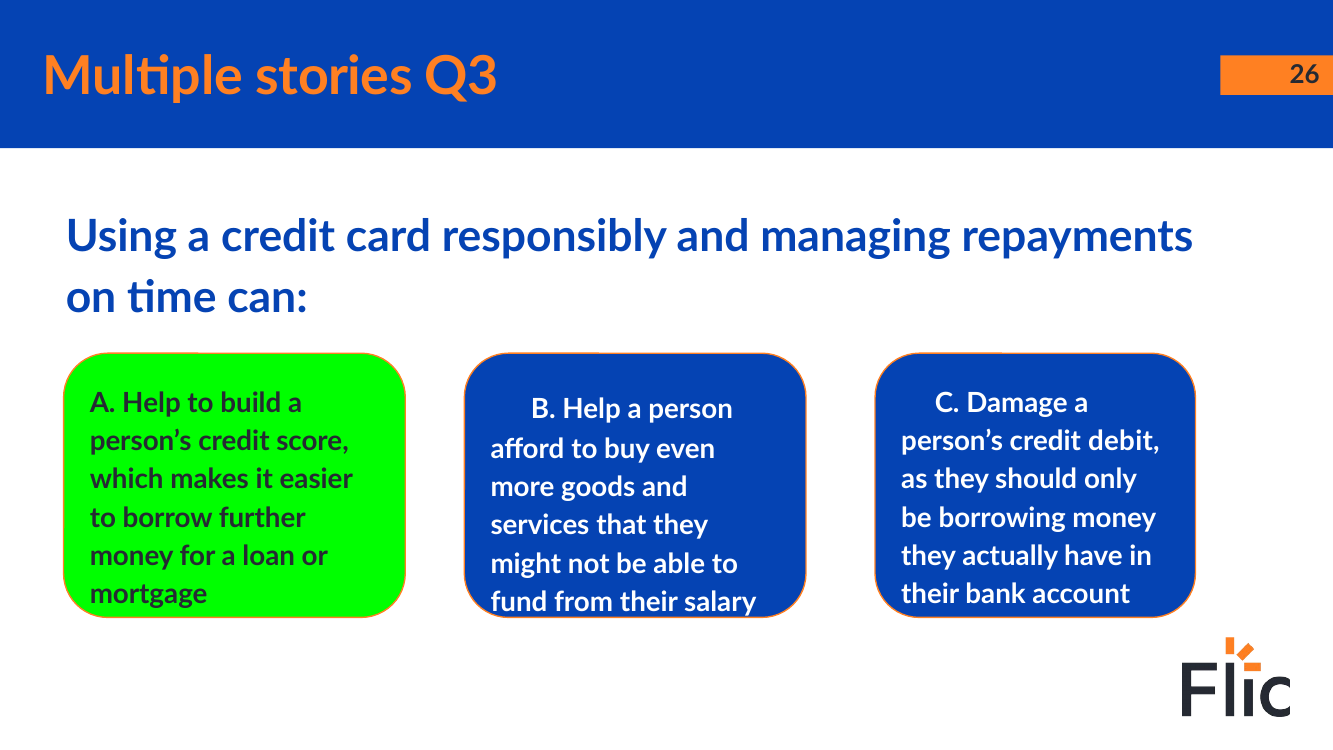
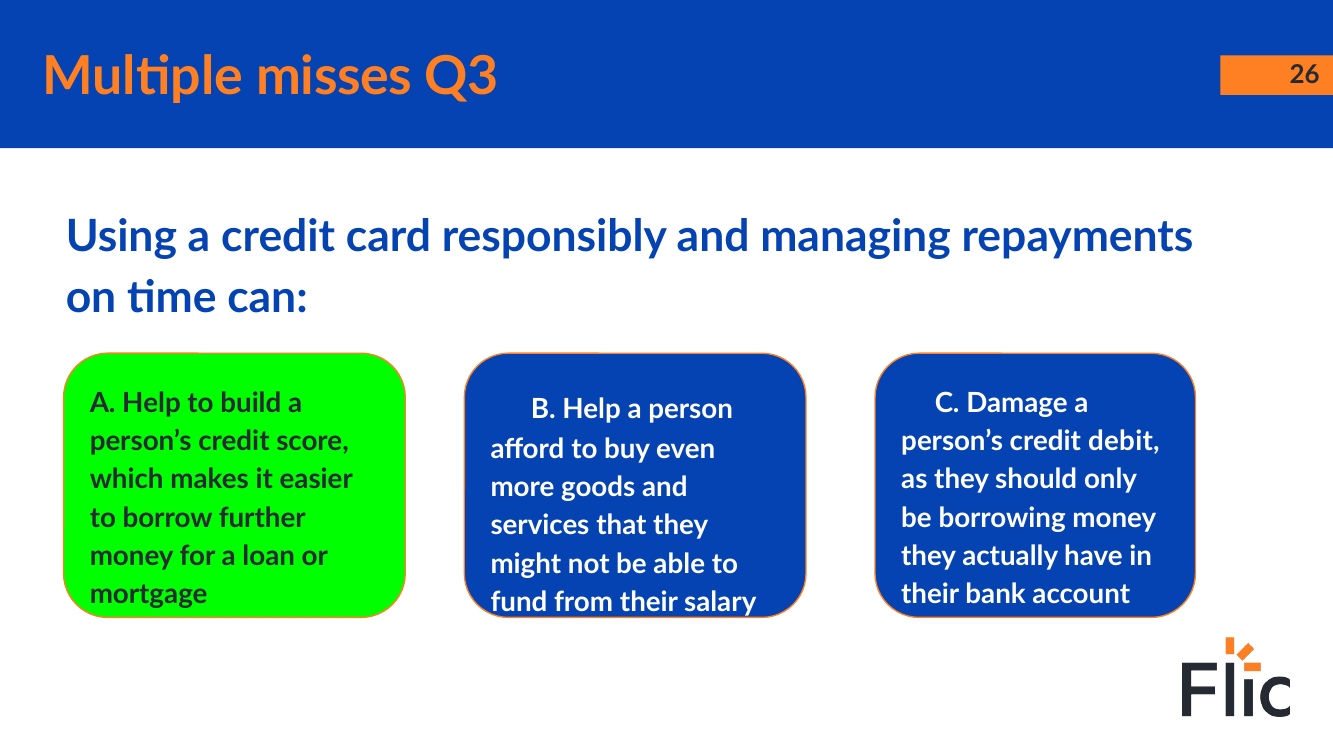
stories: stories -> misses
